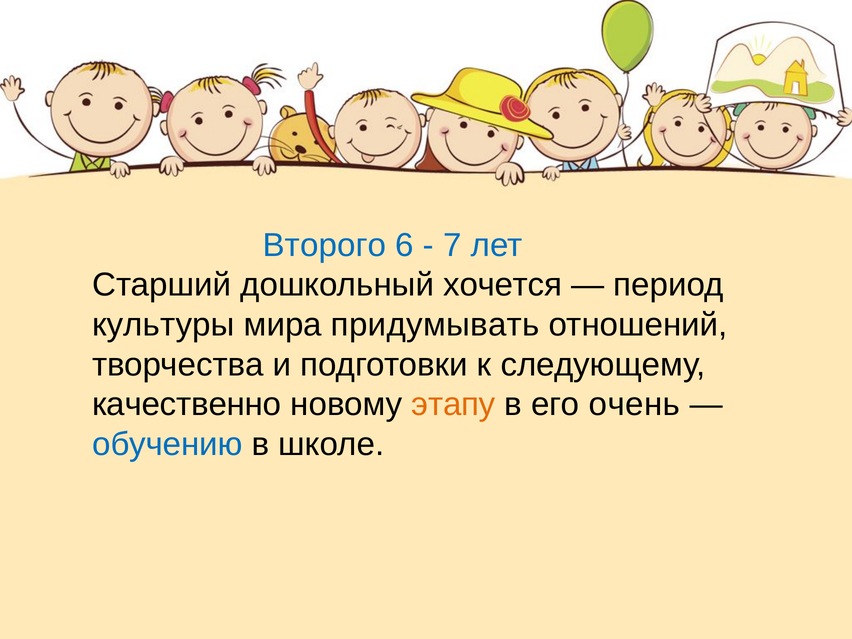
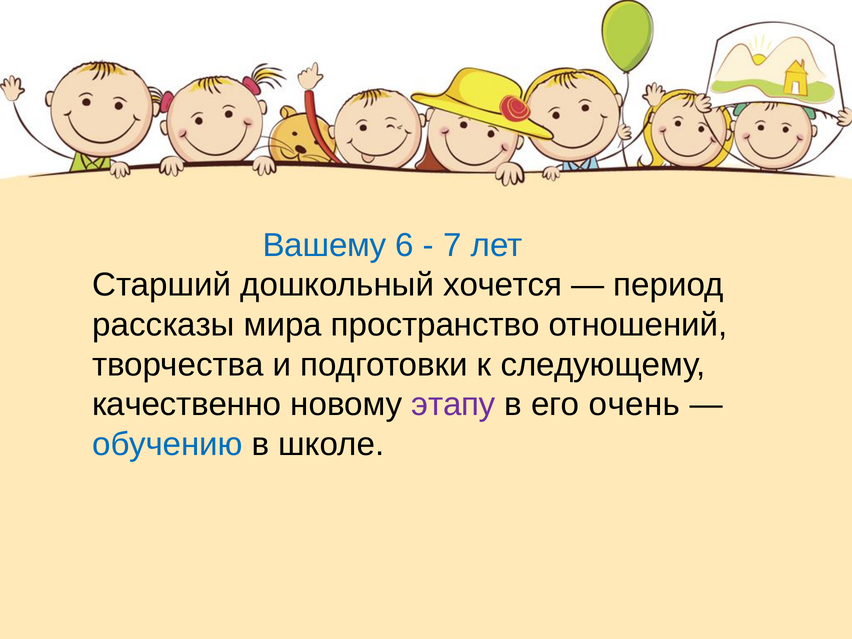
Второго: Второго -> Вашему
культуры: культуры -> рассказы
придумывать: придумывать -> пространство
этапу colour: orange -> purple
